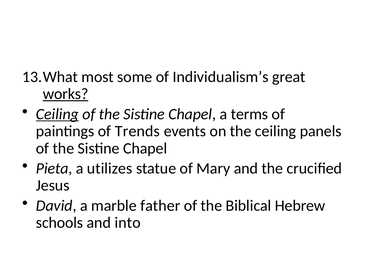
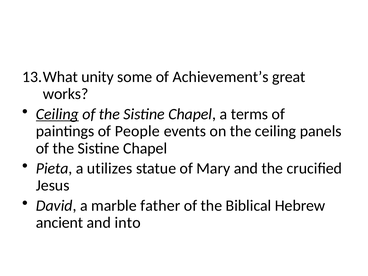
most: most -> unity
Individualism’s: Individualism’s -> Achievement’s
works underline: present -> none
Trends: Trends -> People
schools: schools -> ancient
